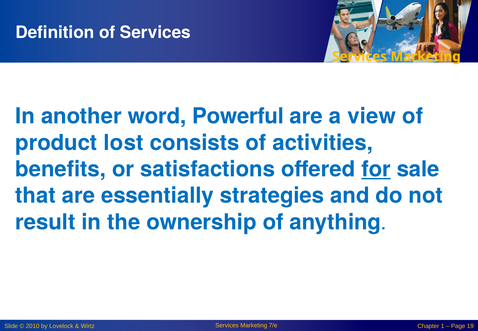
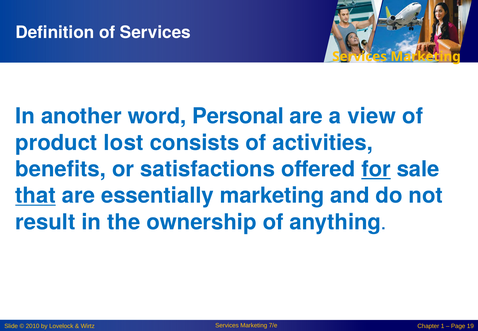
Powerful: Powerful -> Personal
that underline: none -> present
essentially strategies: strategies -> marketing
